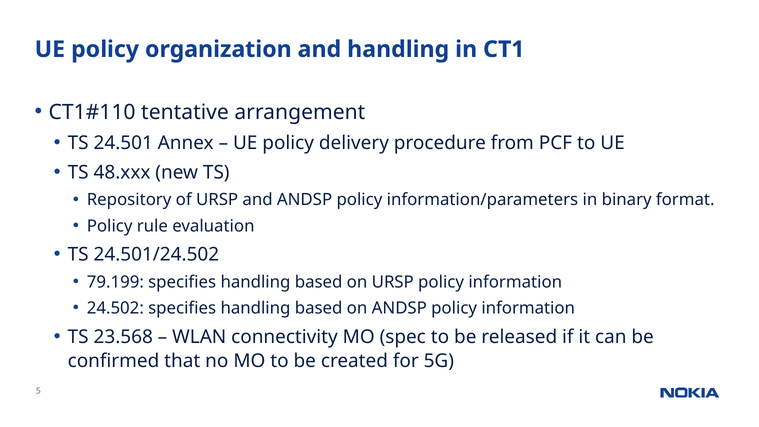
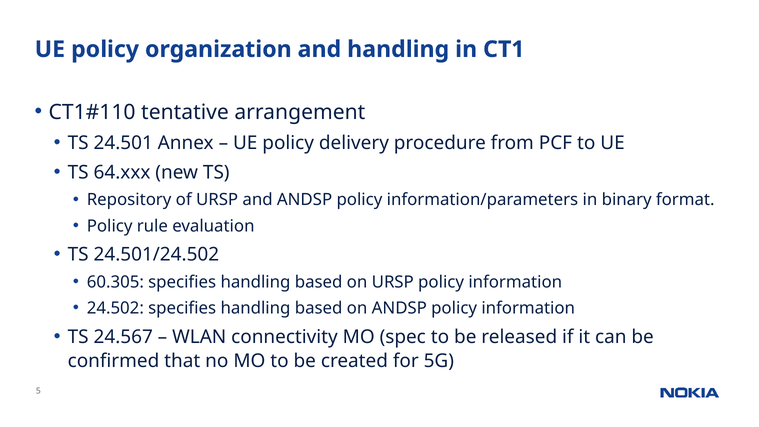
48.xxx: 48.xxx -> 64.xxx
79.199: 79.199 -> 60.305
23.568: 23.568 -> 24.567
